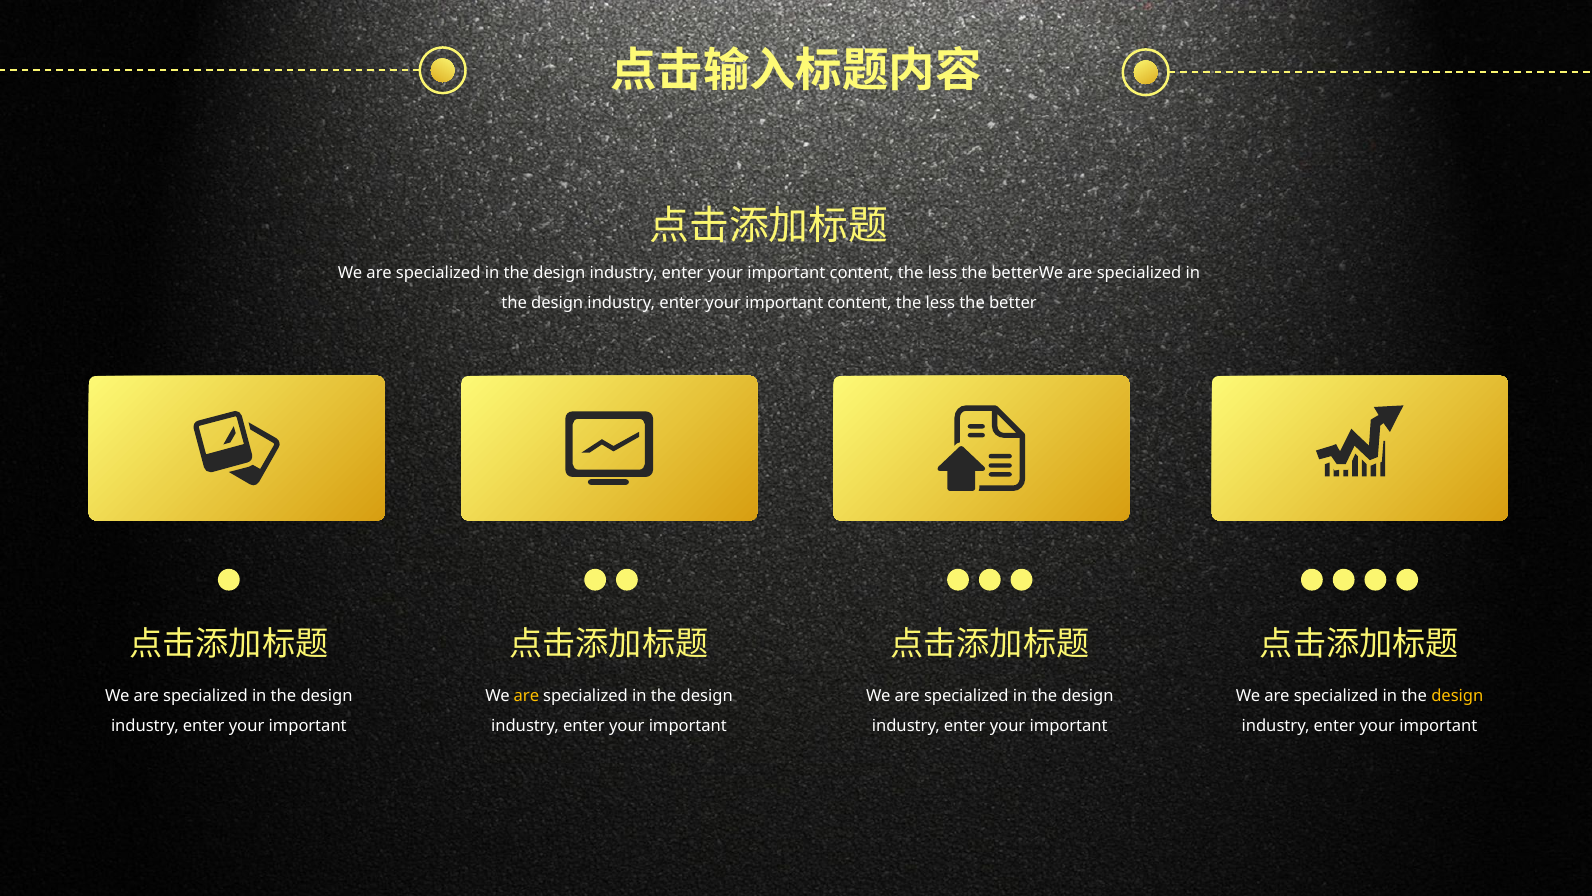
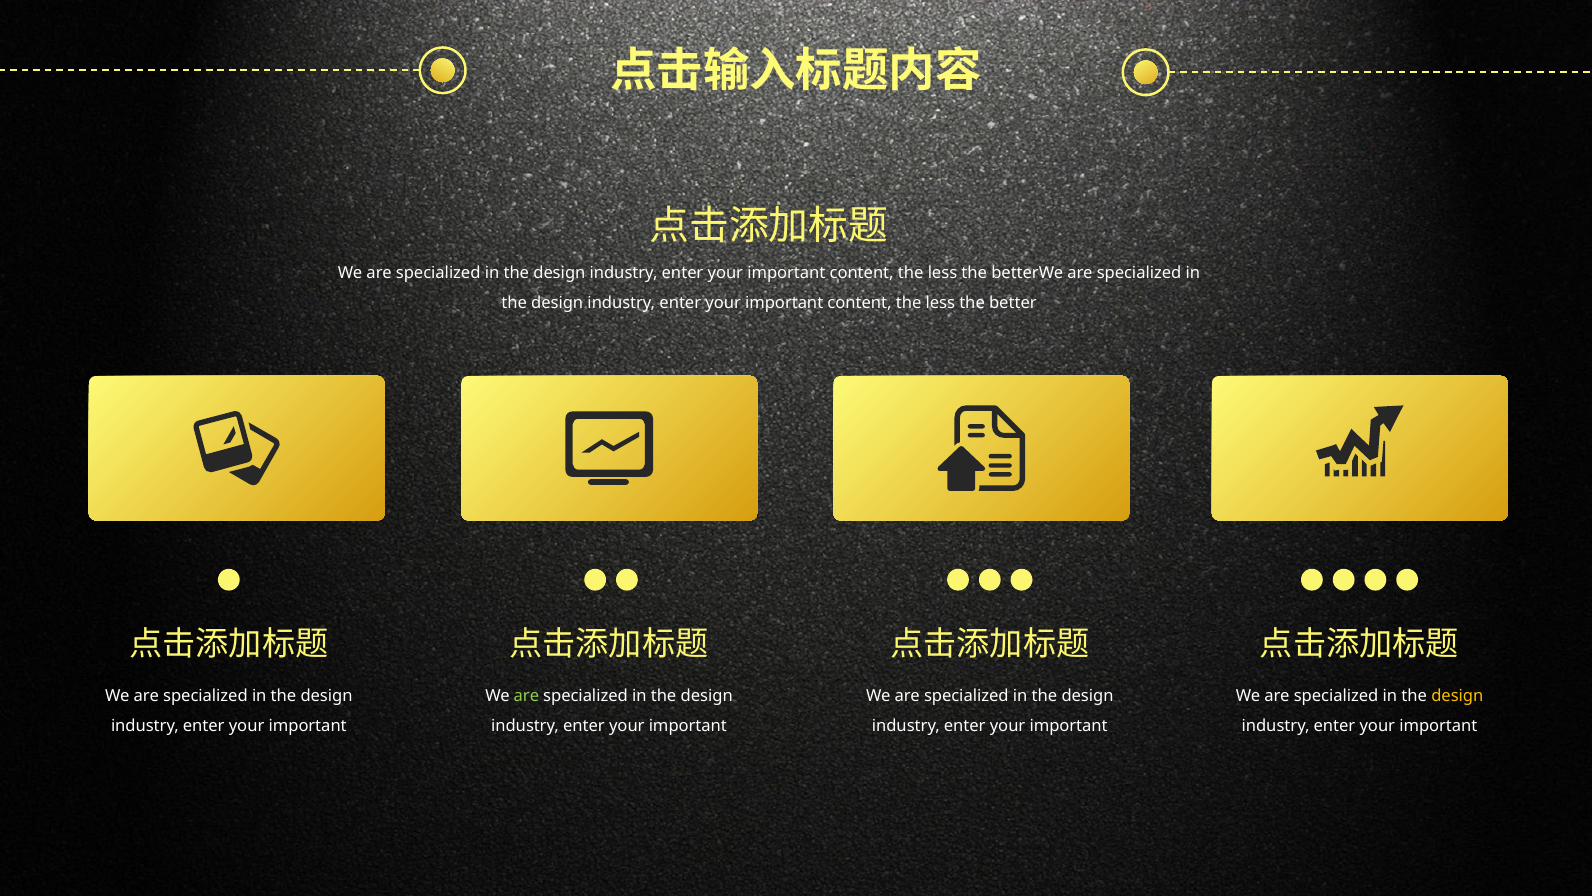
are at (526, 696) colour: yellow -> light green
